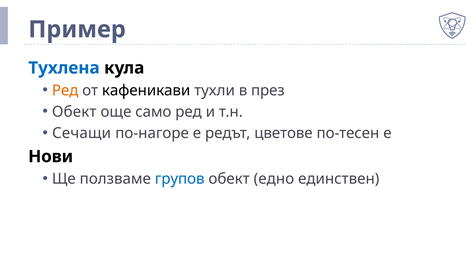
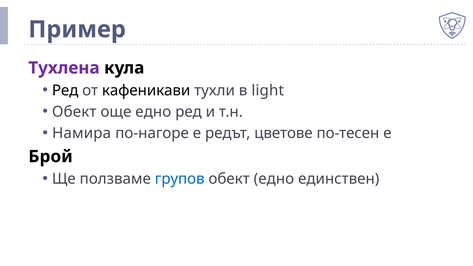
Тухлена colour: blue -> purple
Ред at (65, 90) colour: orange -> black
през: през -> light
още само: само -> едно
Сечащи: Сечащи -> Намира
Нови: Нови -> Брой
